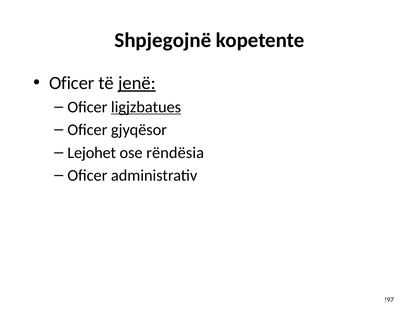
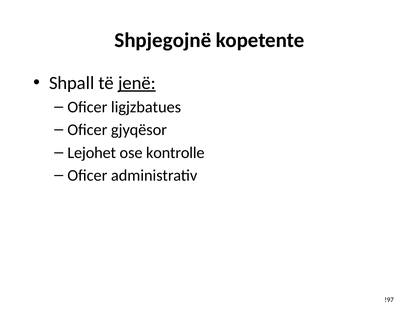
Oficer at (72, 83): Oficer -> Shpall
ligjzbatues underline: present -> none
rëndësia: rëndësia -> kontrolle
